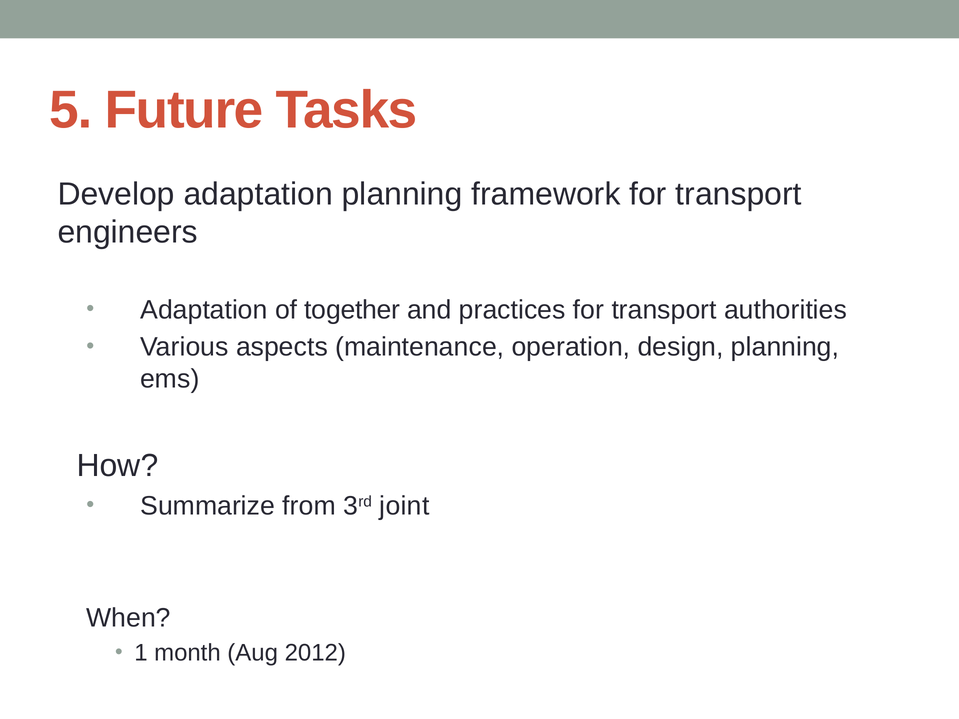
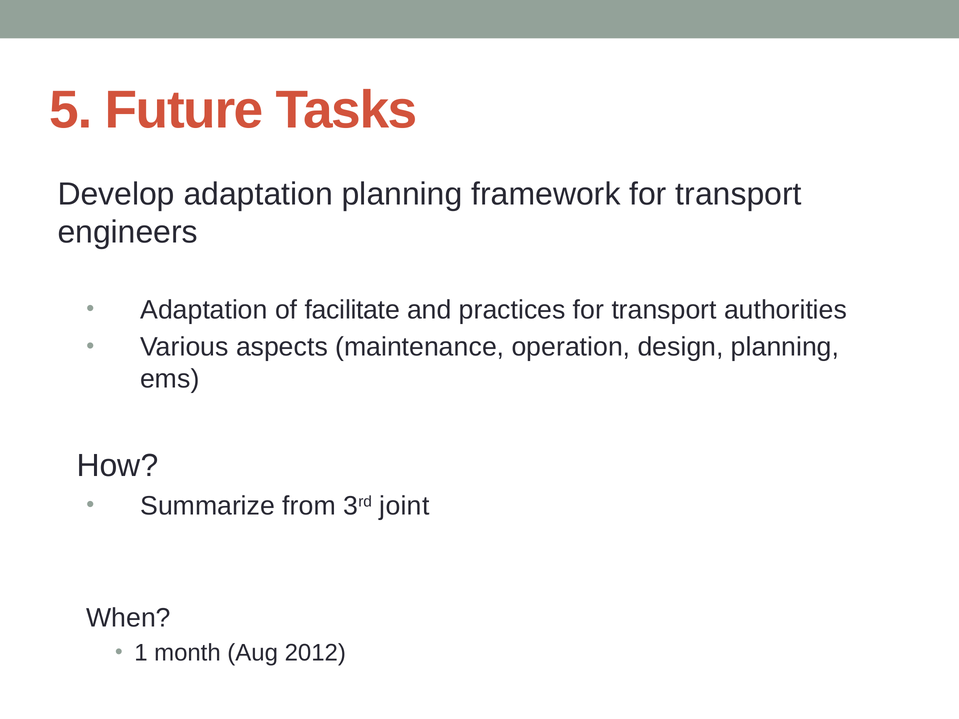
together: together -> facilitate
